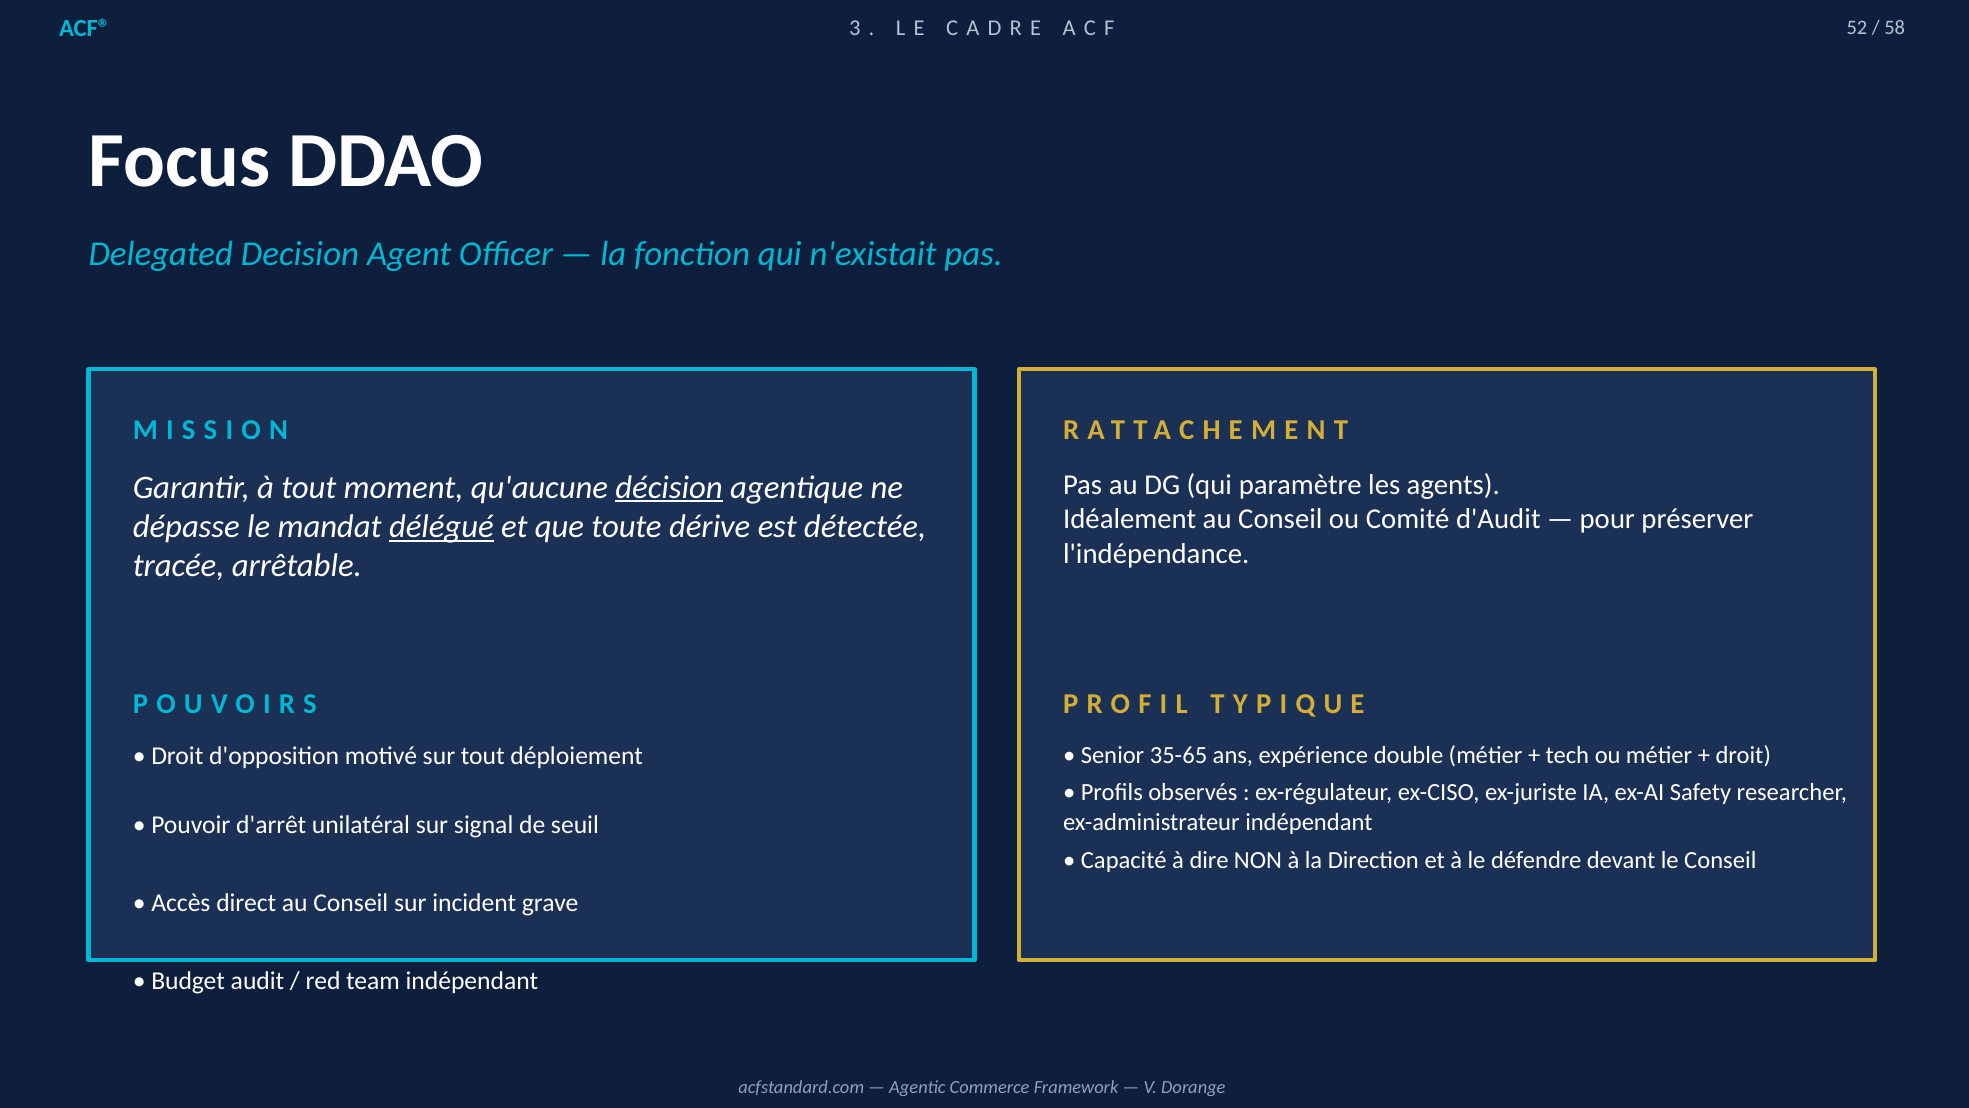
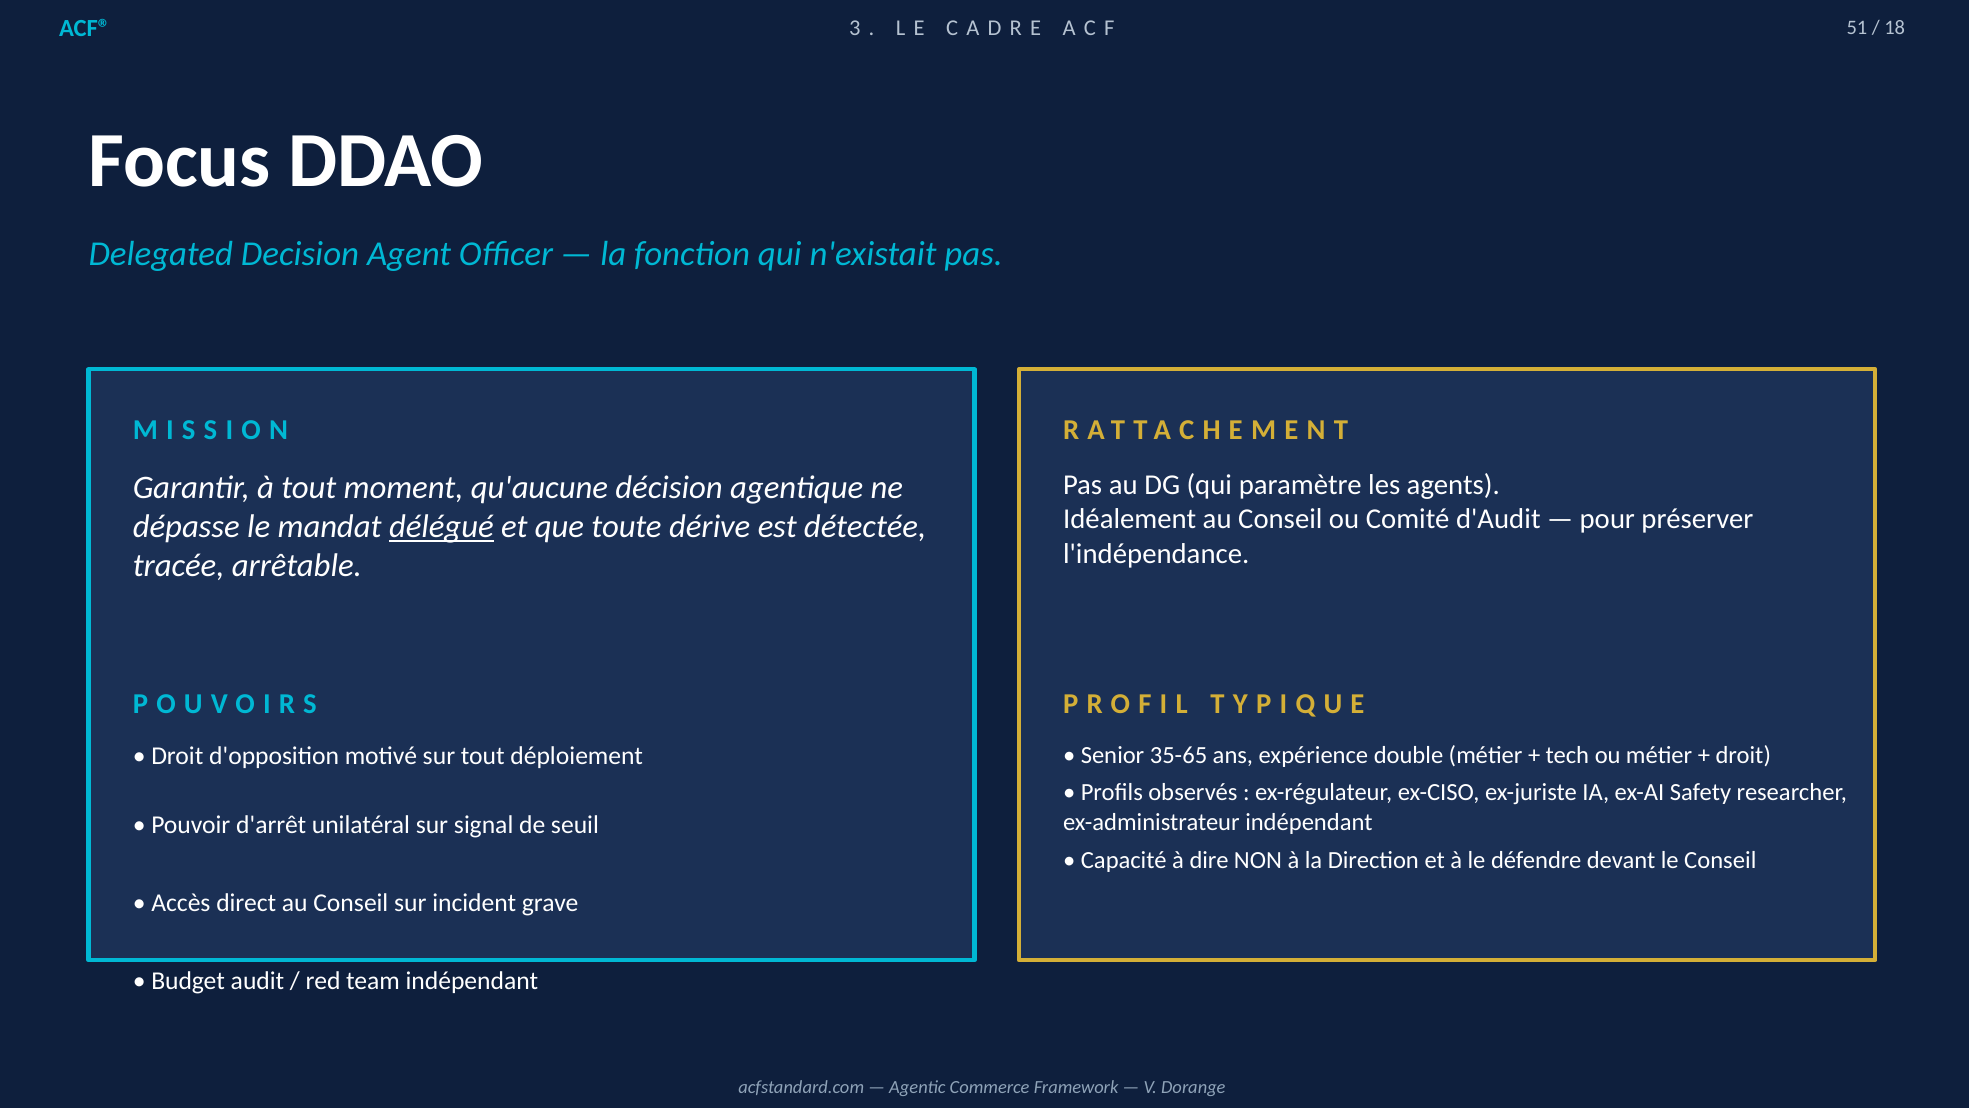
52: 52 -> 51
58: 58 -> 18
décision underline: present -> none
